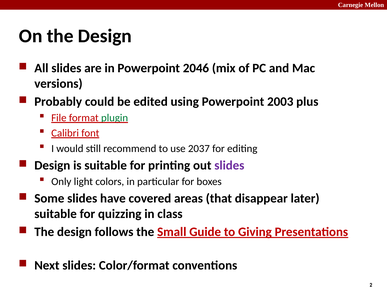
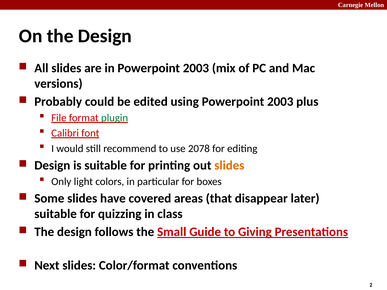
in Powerpoint 2046: 2046 -> 2003
2037: 2037 -> 2078
slides at (229, 166) colour: purple -> orange
